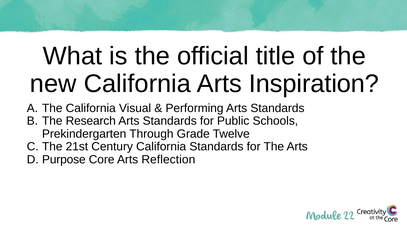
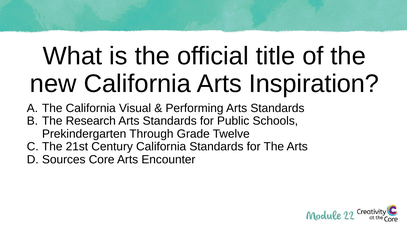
Purpose: Purpose -> Sources
Reflection: Reflection -> Encounter
